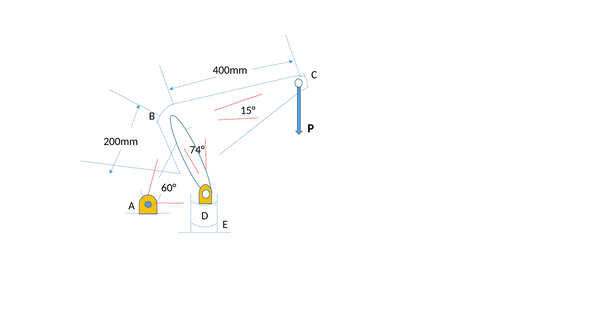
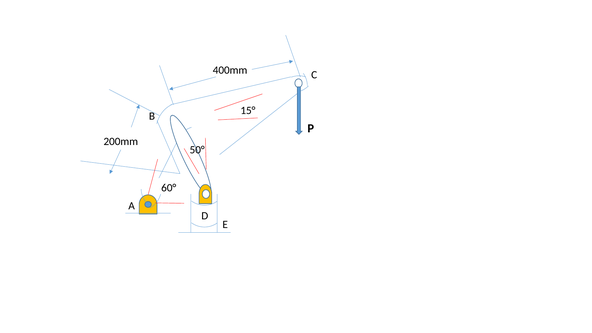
74°: 74° -> 50°
